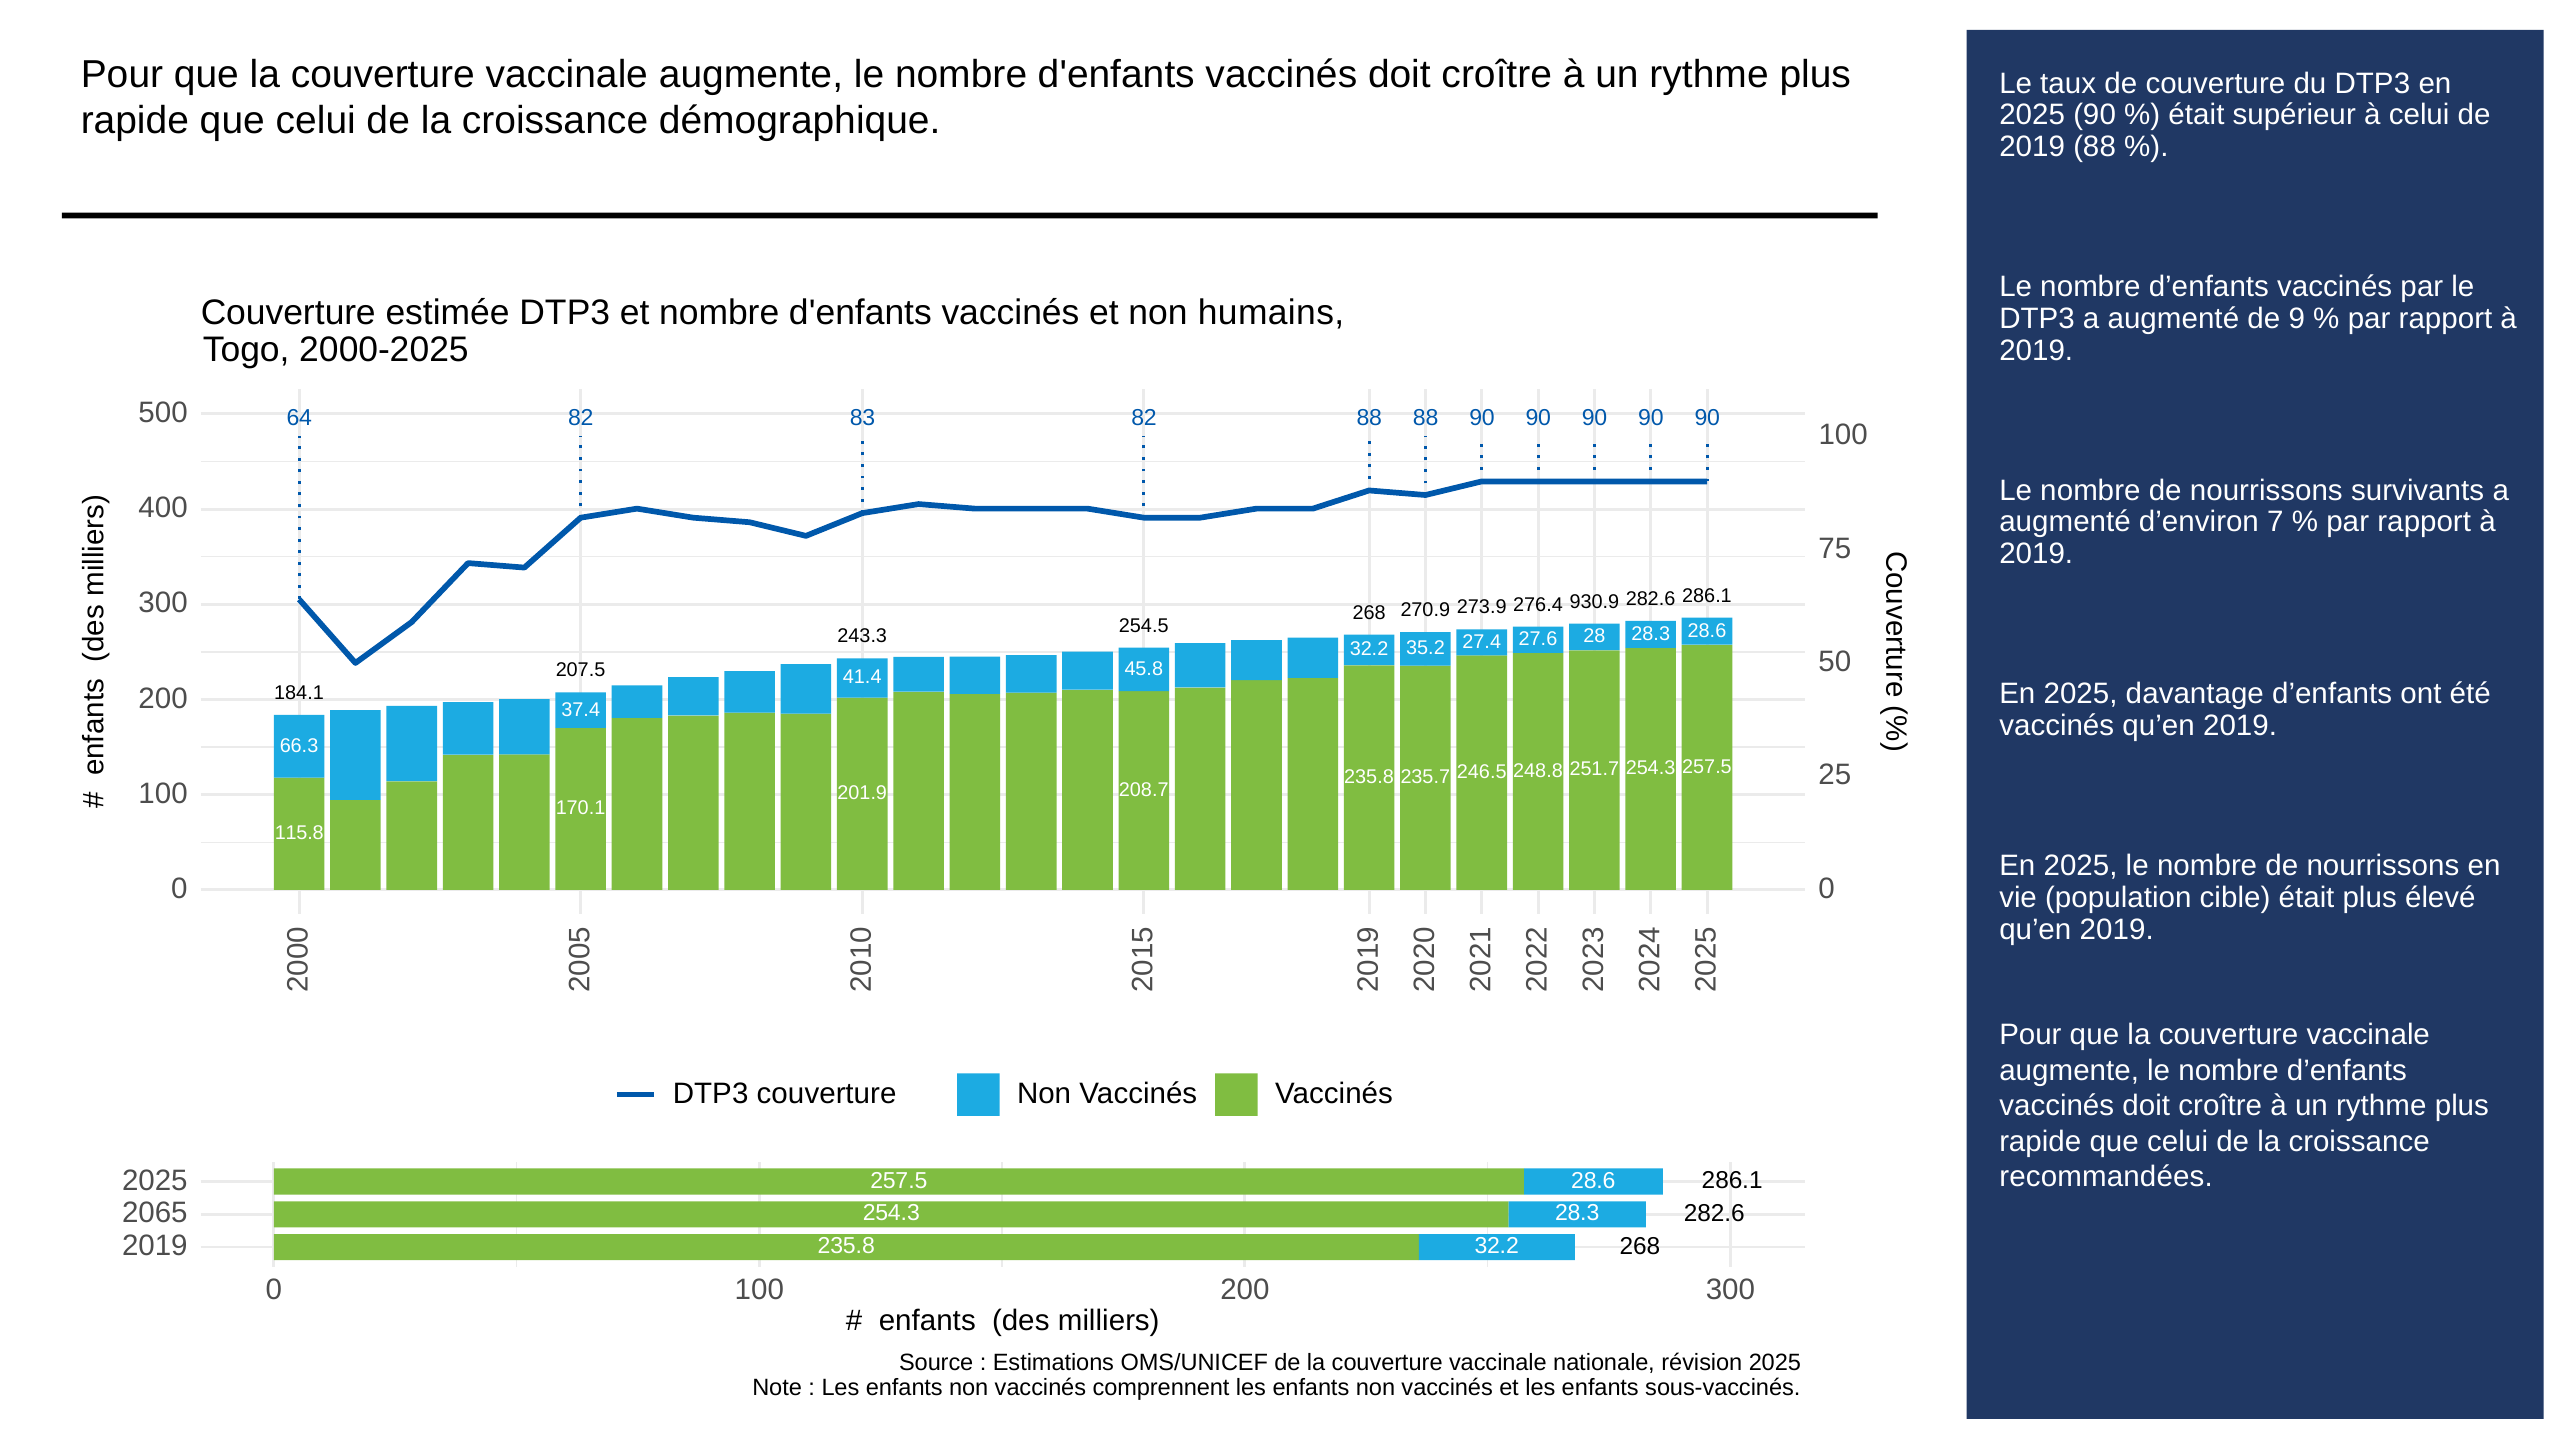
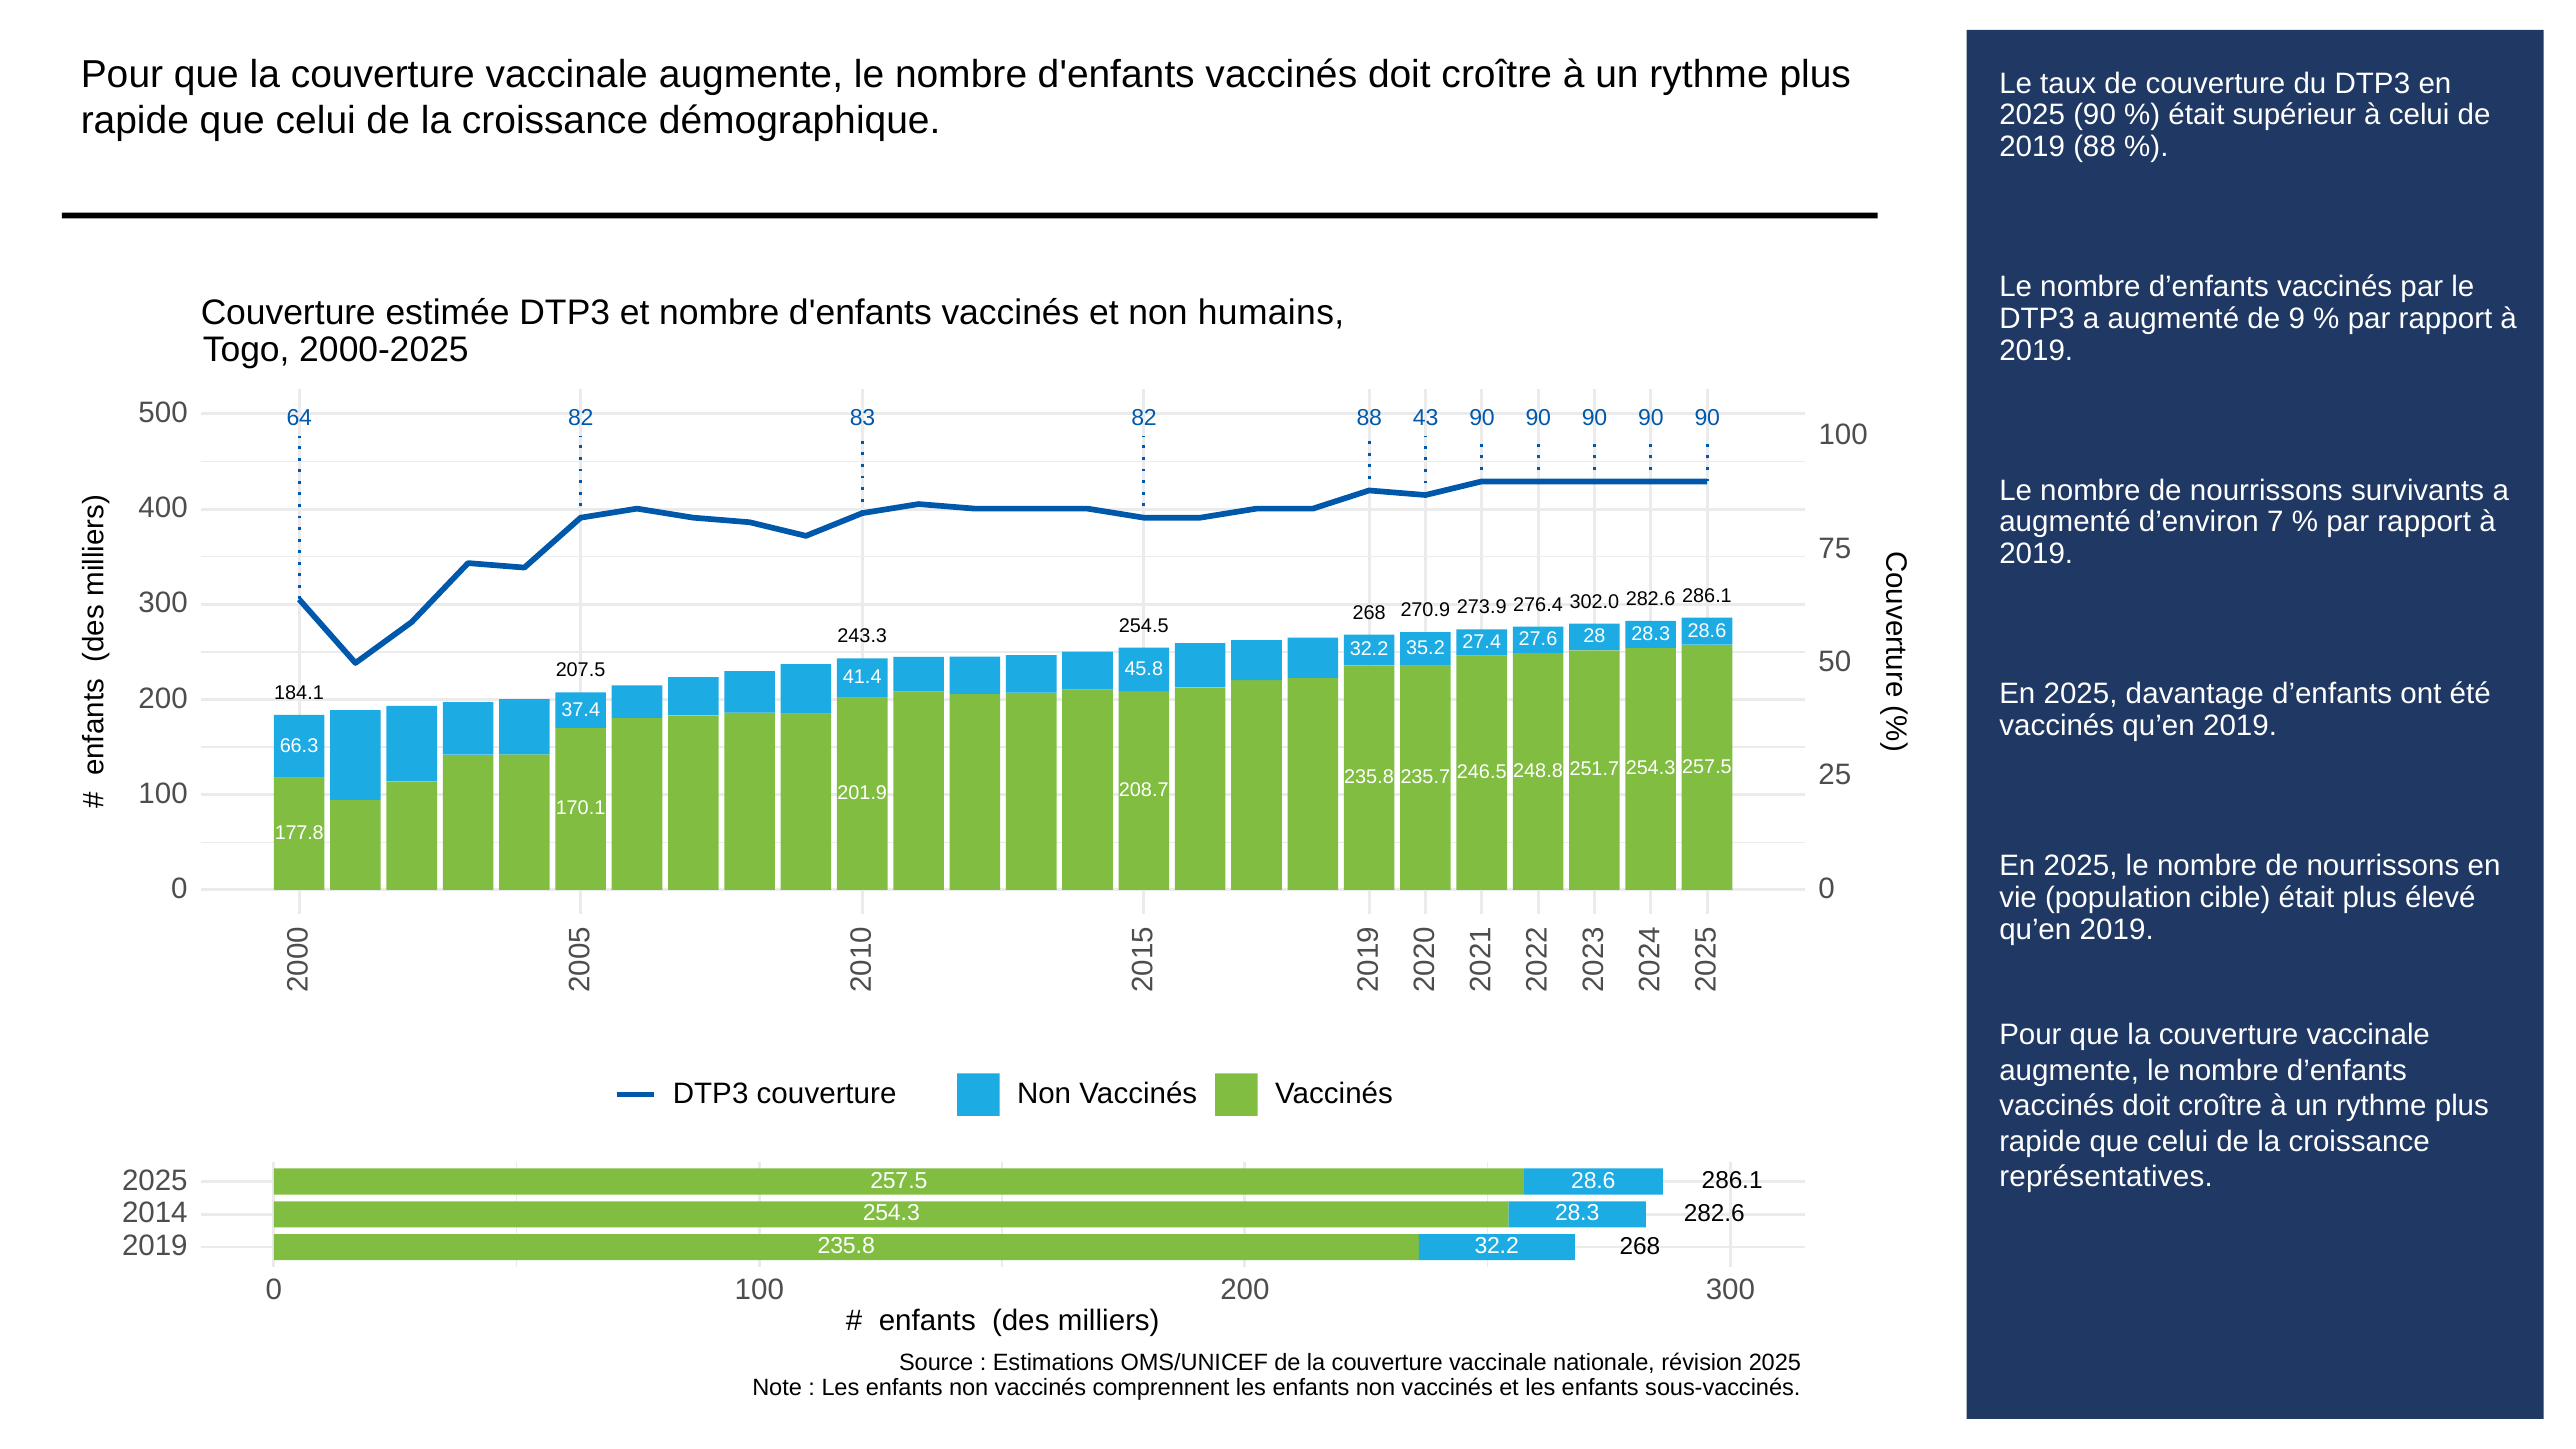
88 88: 88 -> 43
930.9: 930.9 -> 302.0
115.8: 115.8 -> 177.8
recommandées: recommandées -> représentatives
2065: 2065 -> 2014
